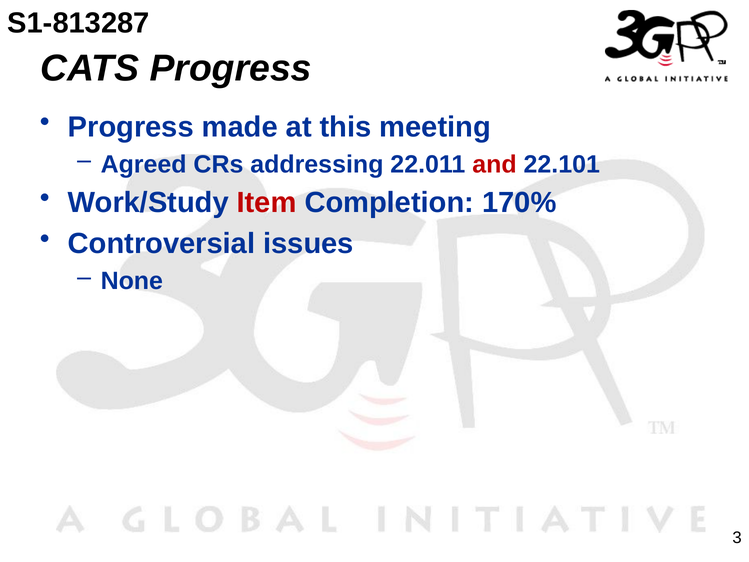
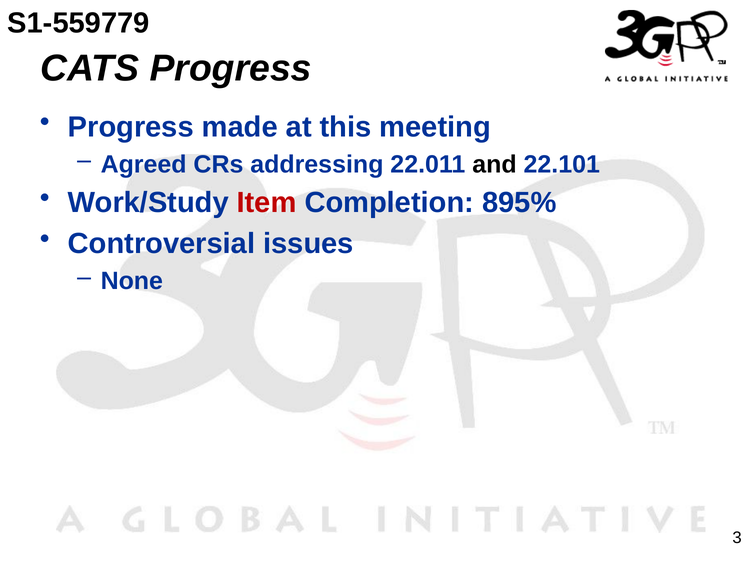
S1-813287: S1-813287 -> S1-559779
and colour: red -> black
170%: 170% -> 895%
